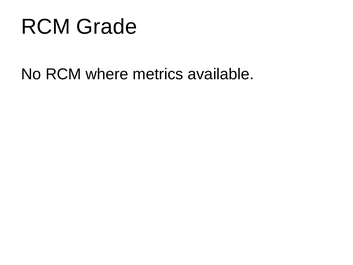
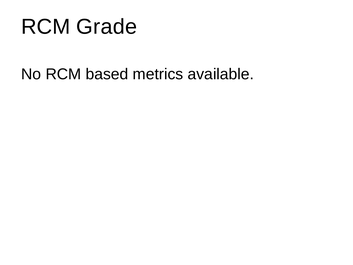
where: where -> based
